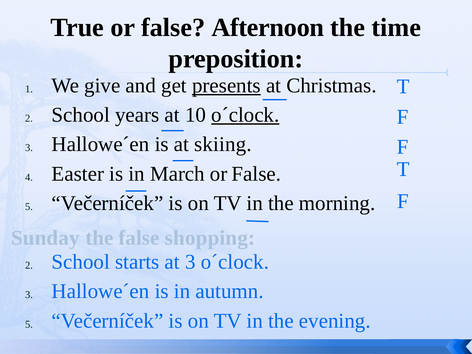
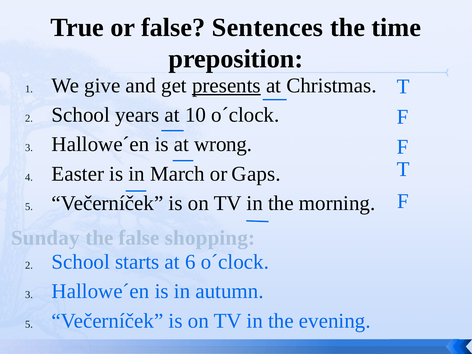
Afternoon: Afternoon -> Sentences
o´clock at (245, 115) underline: present -> none
skiing: skiing -> wrong
March or False: False -> Gaps
at 3: 3 -> 6
